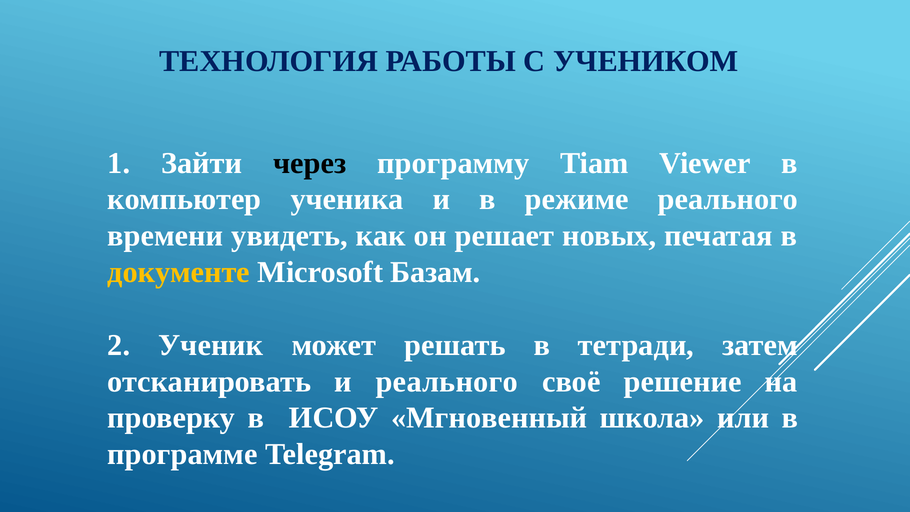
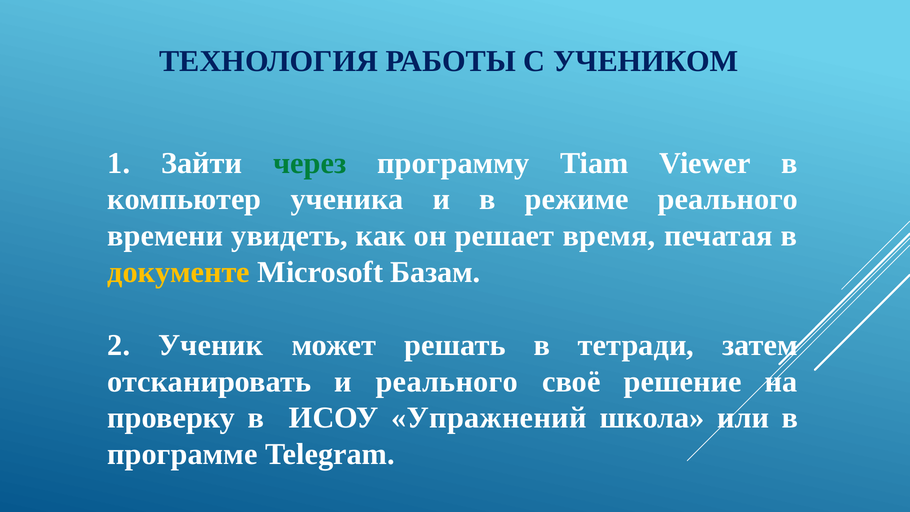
через colour: black -> green
новых: новых -> время
Мгновенный: Мгновенный -> Упражнений
